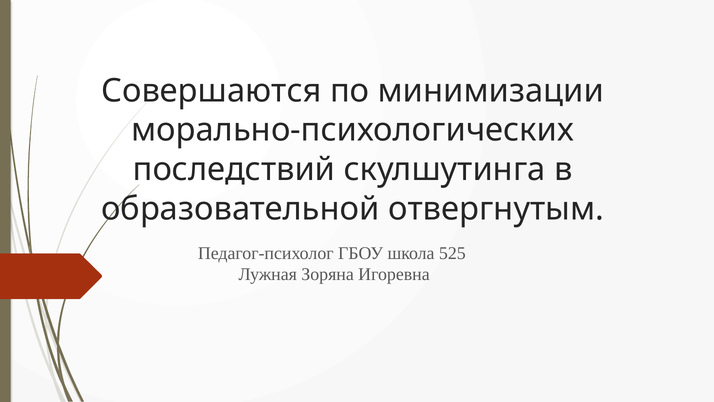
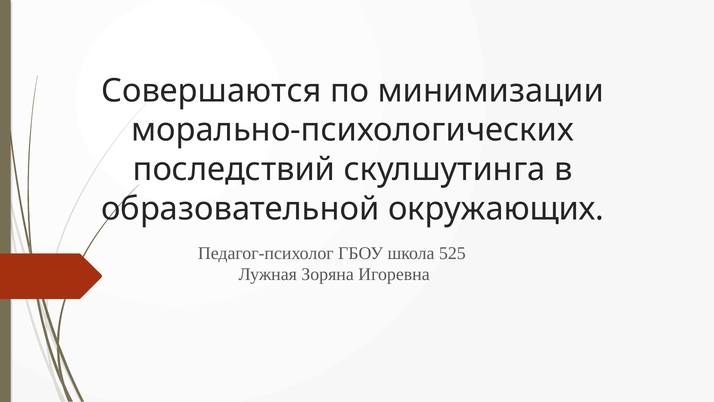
отвергнутым: отвергнутым -> окружающих
